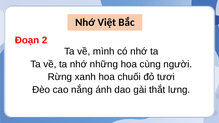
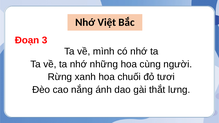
2: 2 -> 3
